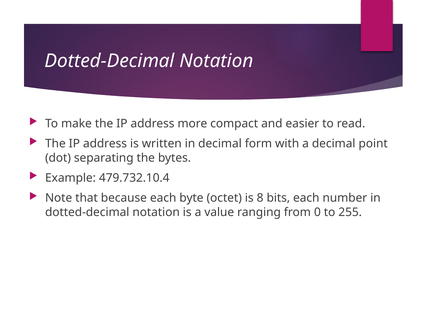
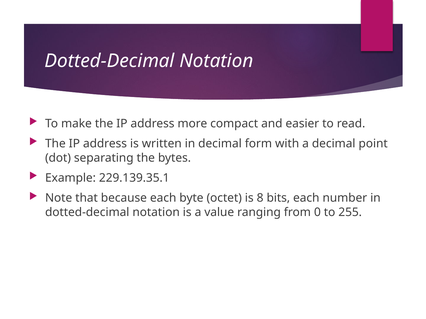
479.732.10.4: 479.732.10.4 -> 229.139.35.1
